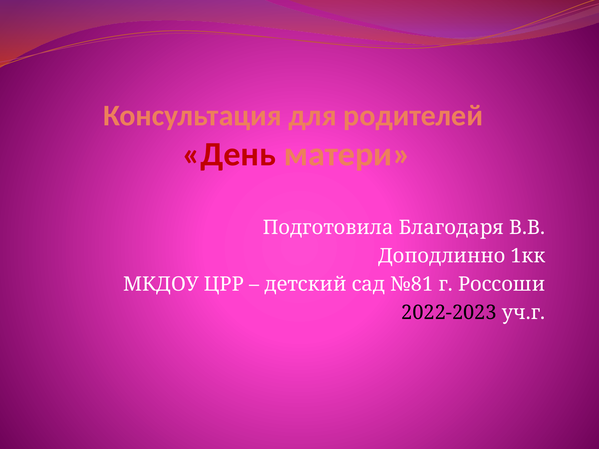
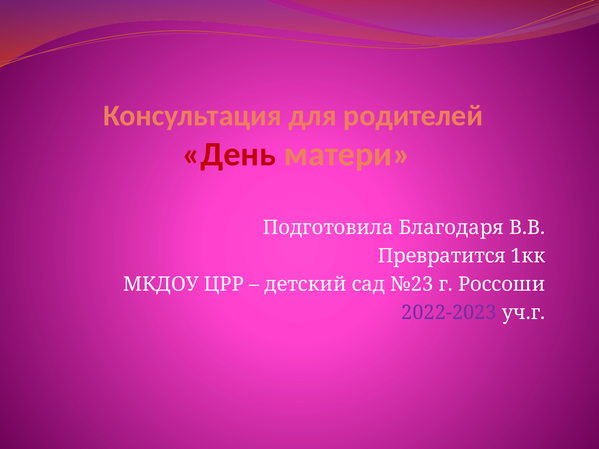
Доподлинно: Доподлинно -> Превратится
№81: №81 -> №23
2022-2023 colour: black -> purple
